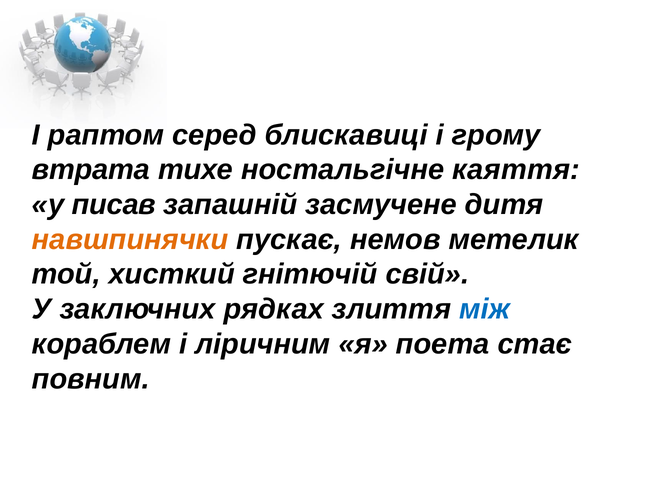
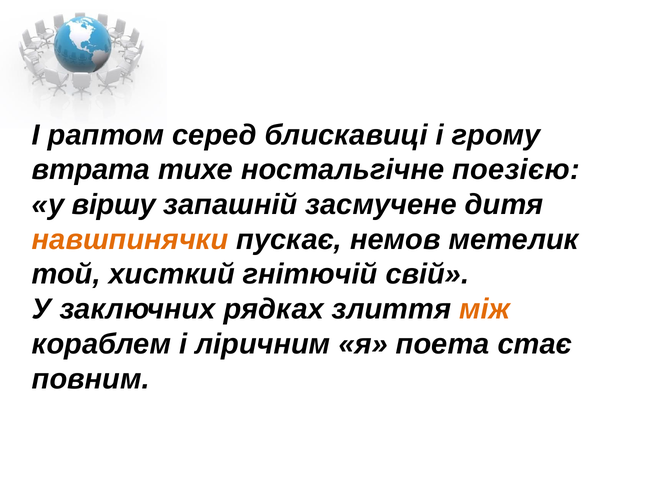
каяття: каяття -> поезією
писав: писав -> віршу
між colour: blue -> orange
